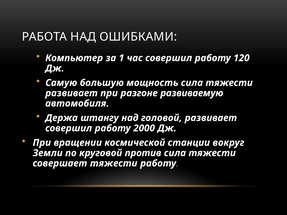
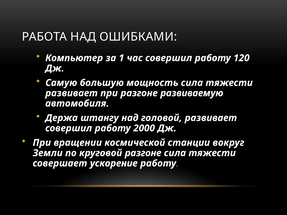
круговой против: против -> разгоне
совершает тяжести: тяжести -> ускорение
